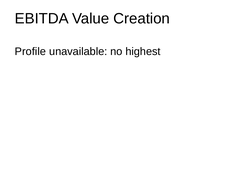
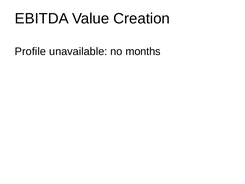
highest: highest -> months
